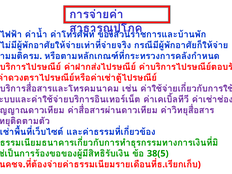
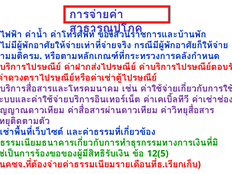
38(5: 38(5 -> 12(5
